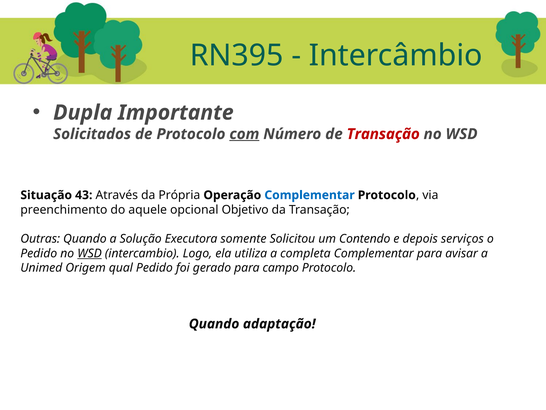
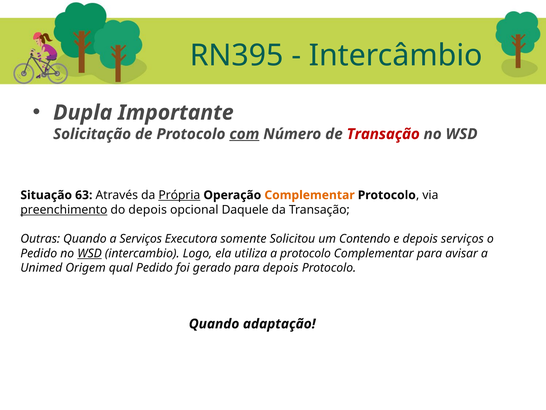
Solicitados: Solicitados -> Solicitação
43: 43 -> 63
Própria underline: none -> present
Complementar at (310, 195) colour: blue -> orange
preenchimento underline: none -> present
do aquele: aquele -> depois
Objetivo: Objetivo -> Daquele
a Solução: Solução -> Serviços
a completa: completa -> protocolo
para campo: campo -> depois
